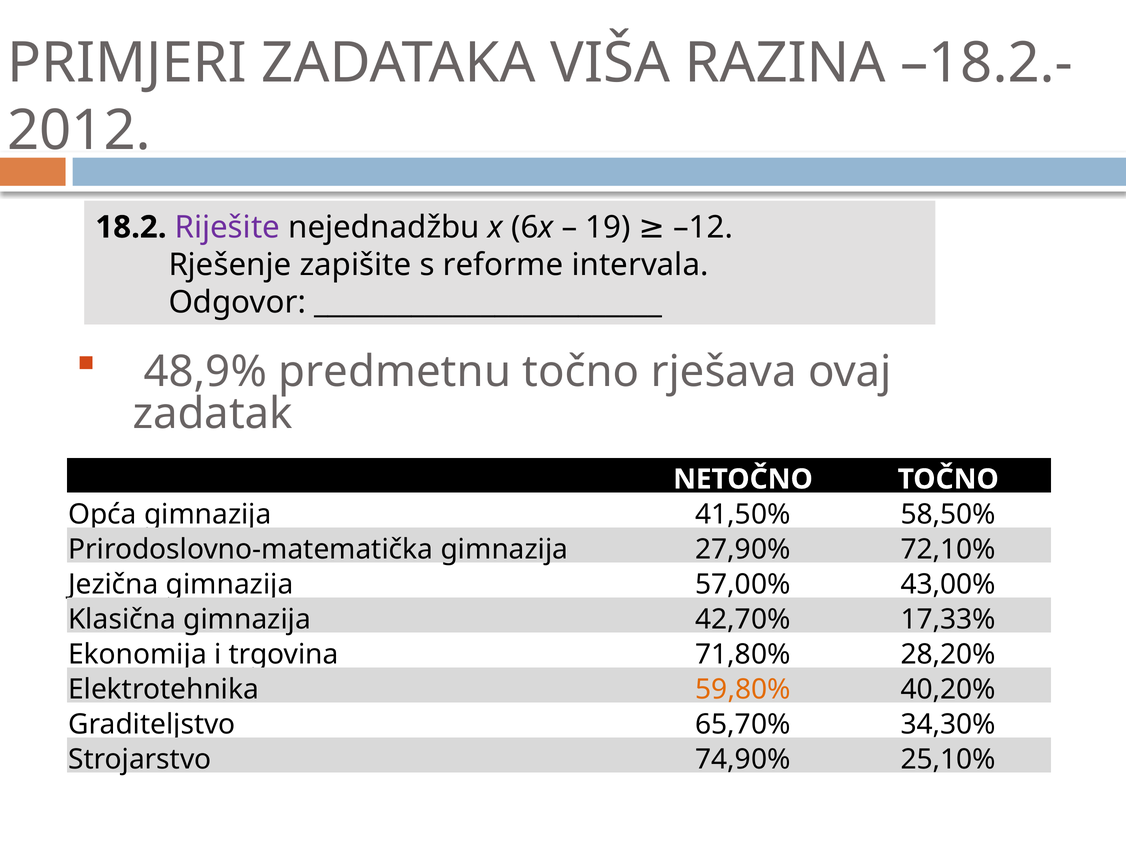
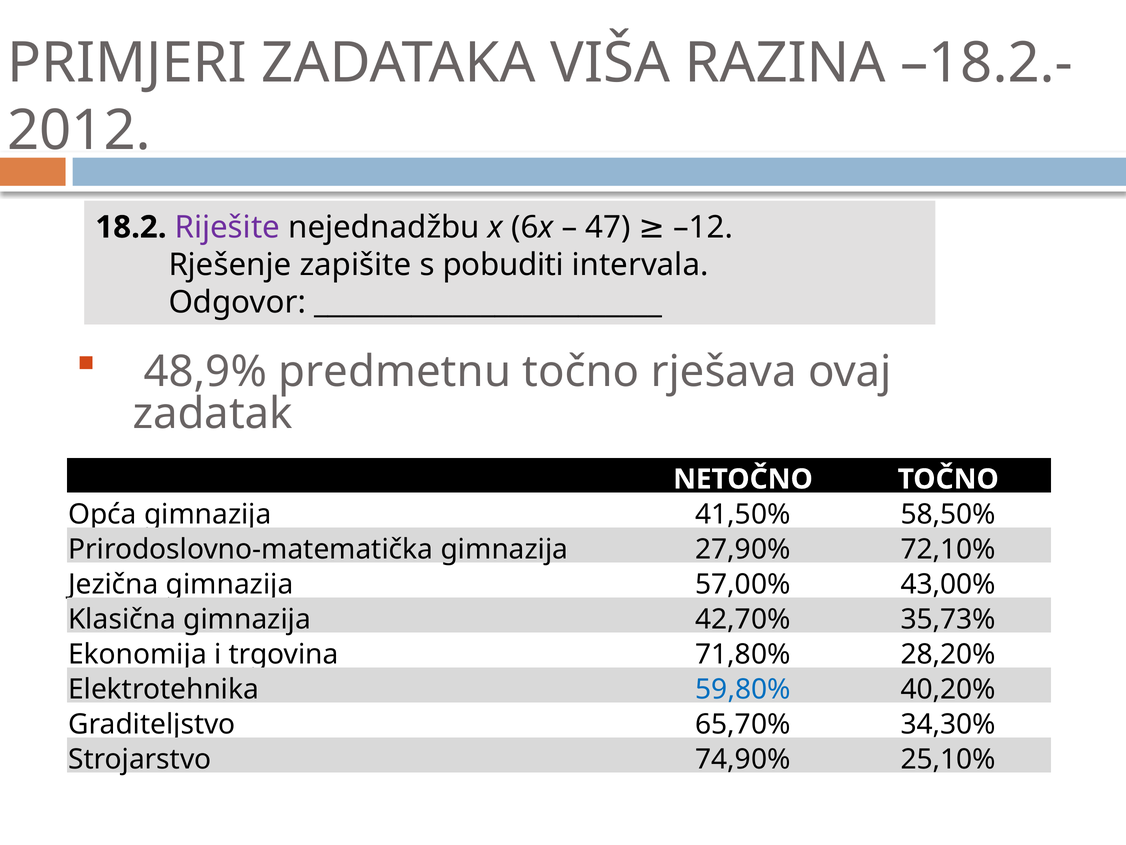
19: 19 -> 47
reforme: reforme -> pobuditi
17,33%: 17,33% -> 35,73%
59,80% colour: orange -> blue
